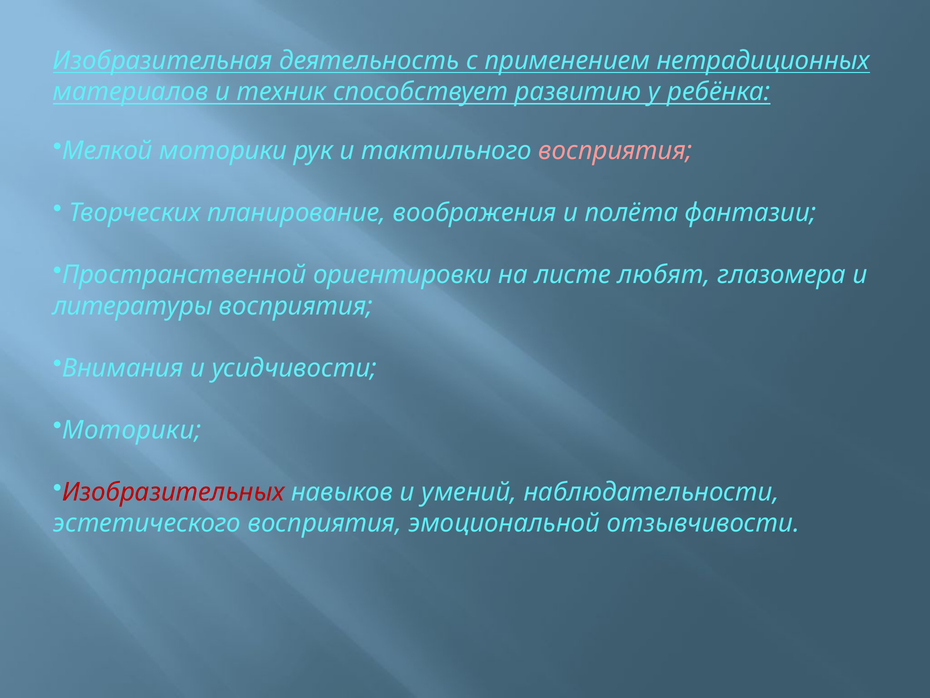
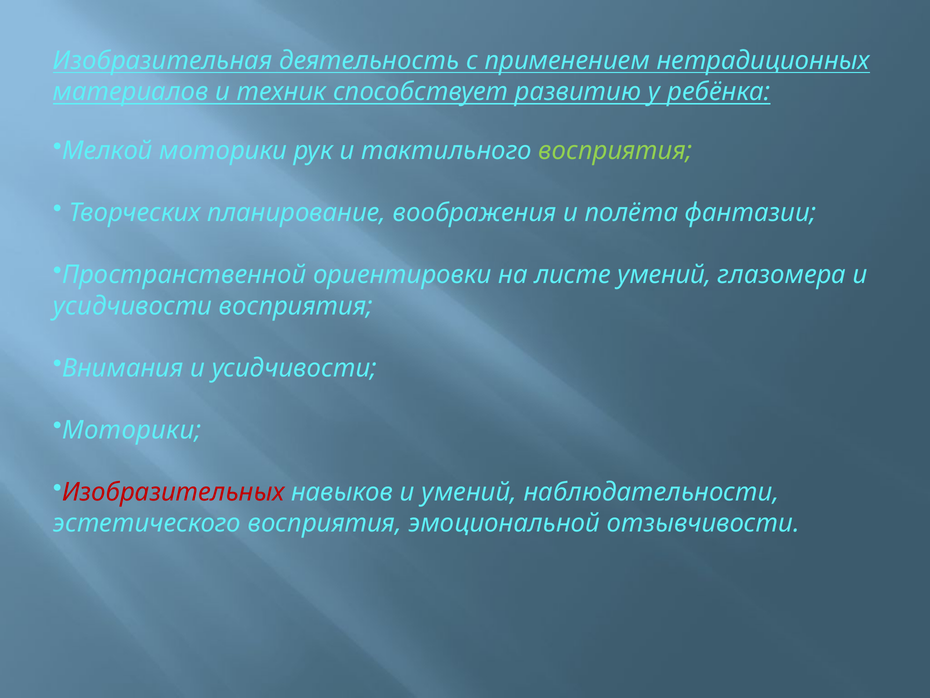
восприятия at (615, 151) colour: pink -> light green
листе любят: любят -> умений
литературы at (133, 306): литературы -> усидчивости
